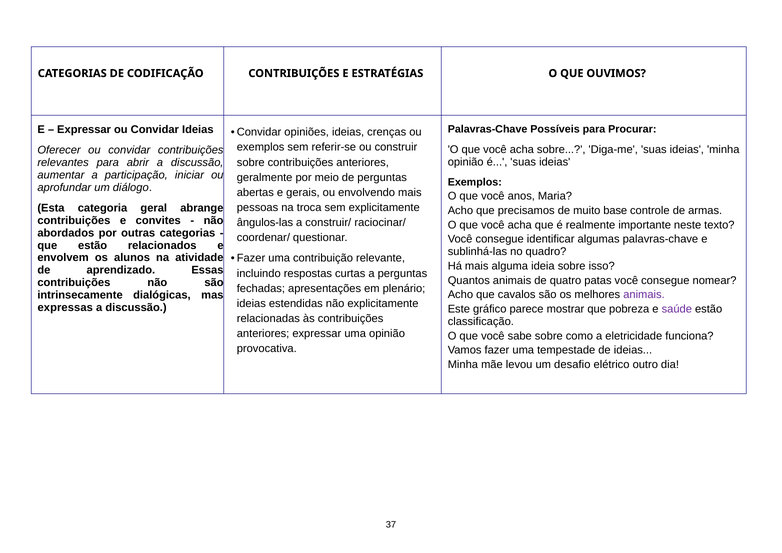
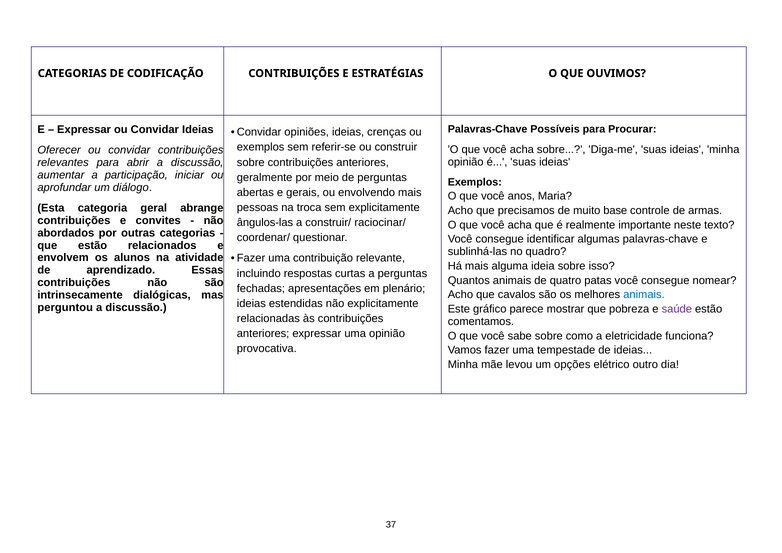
animais at (644, 295) colour: purple -> blue
expressas: expressas -> perguntou
classificação: classificação -> comentamos
desafio: desafio -> opções
